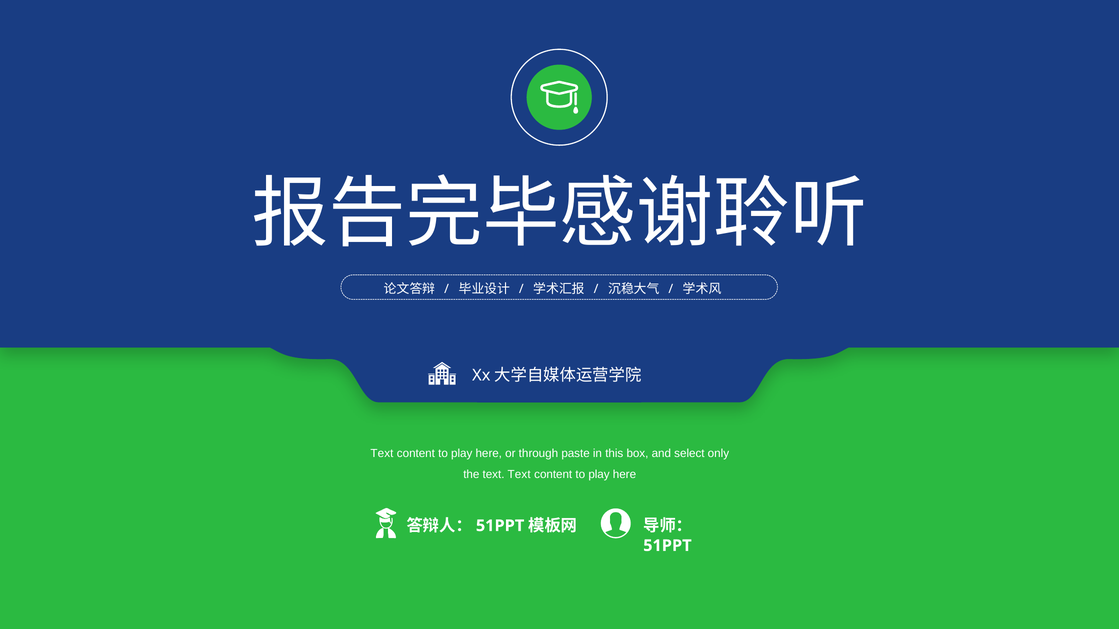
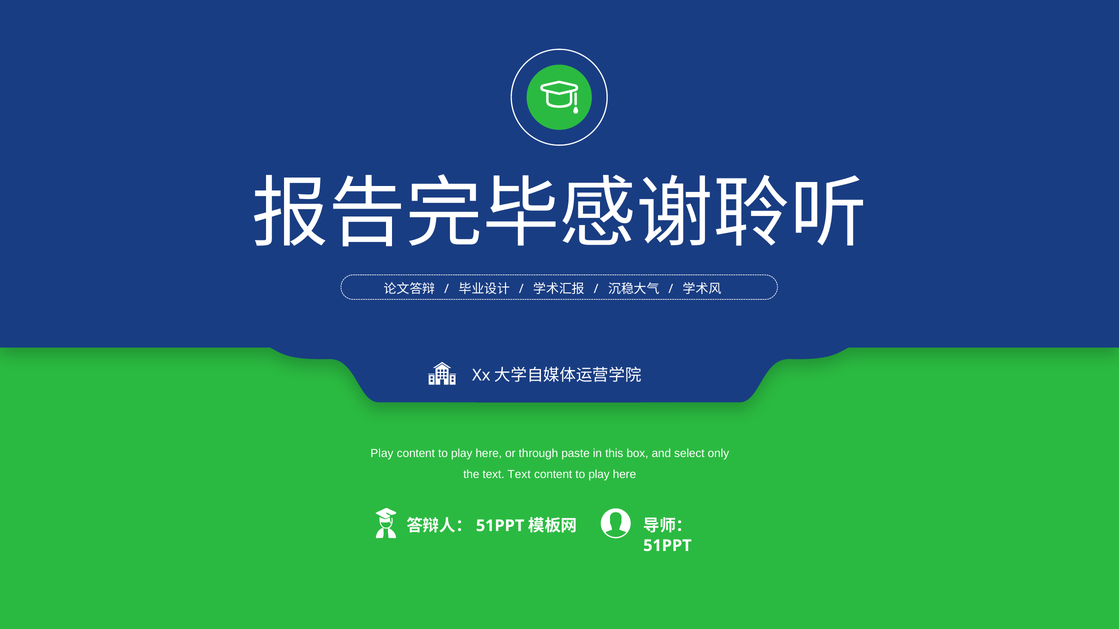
Text at (382, 454): Text -> Play
